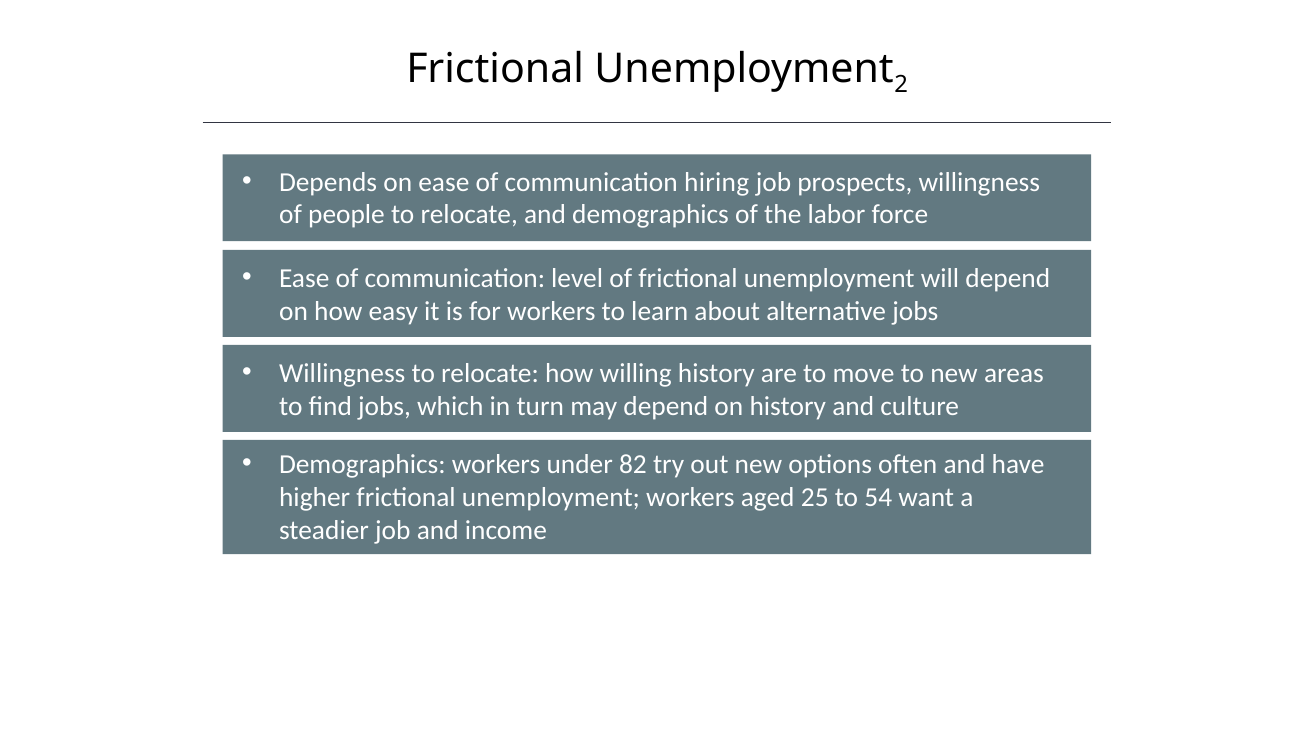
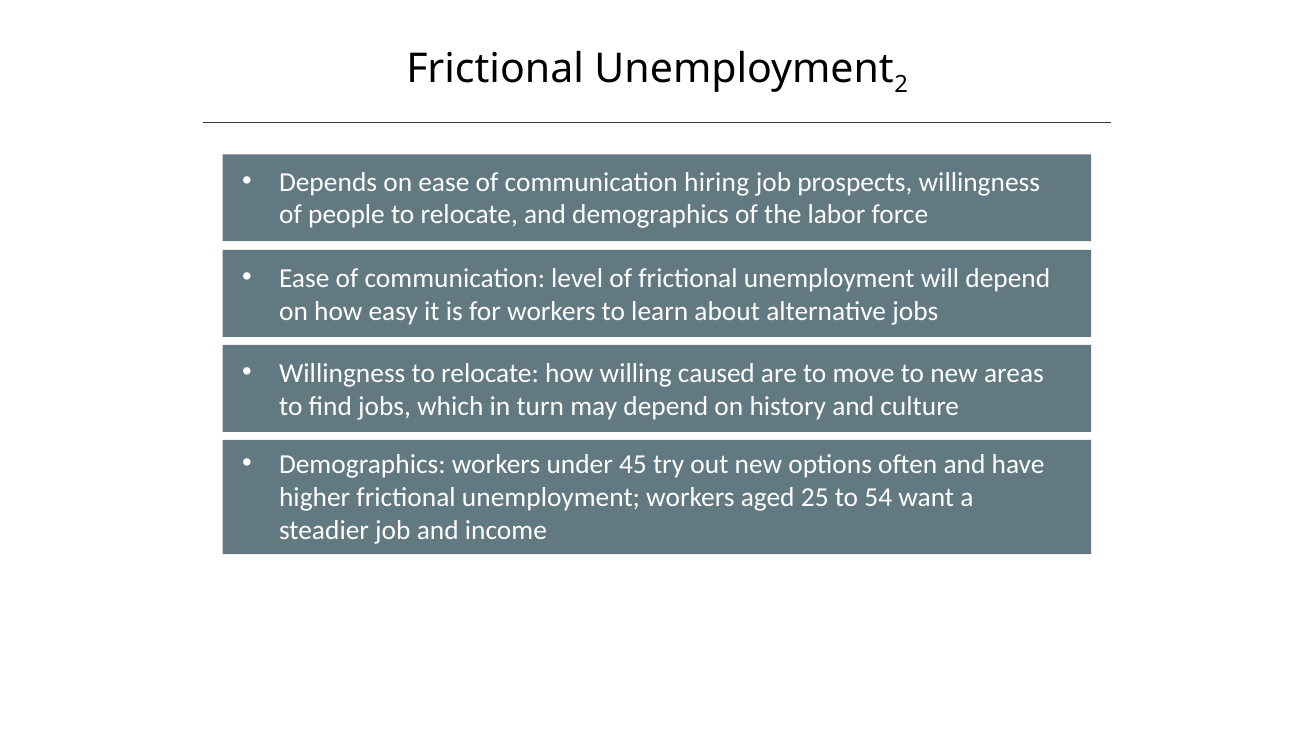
willing history: history -> caused
82: 82 -> 45
